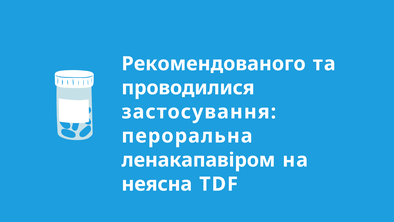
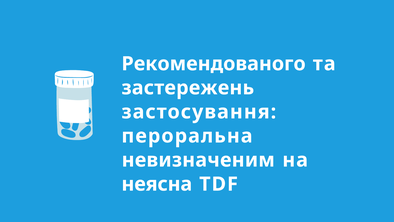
проводилися: проводилися -> застережень
ленакапавіром: ленакапавіром -> невизначеним
